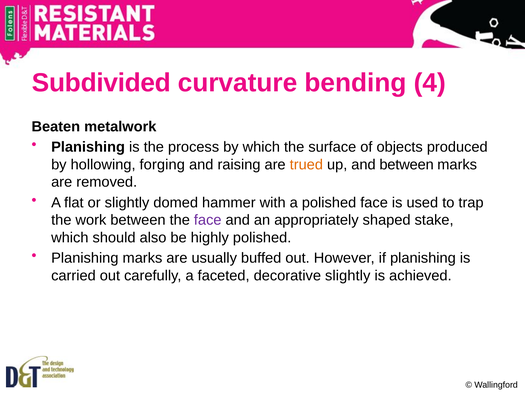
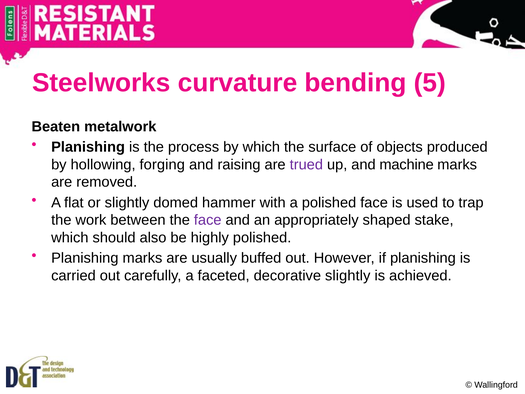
Subdivided: Subdivided -> Steelworks
4: 4 -> 5
trued colour: orange -> purple
and between: between -> machine
